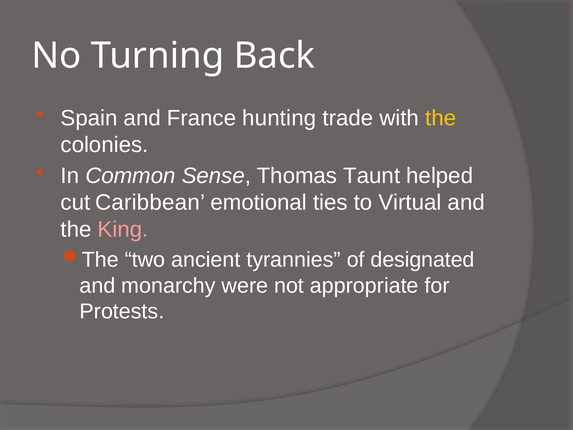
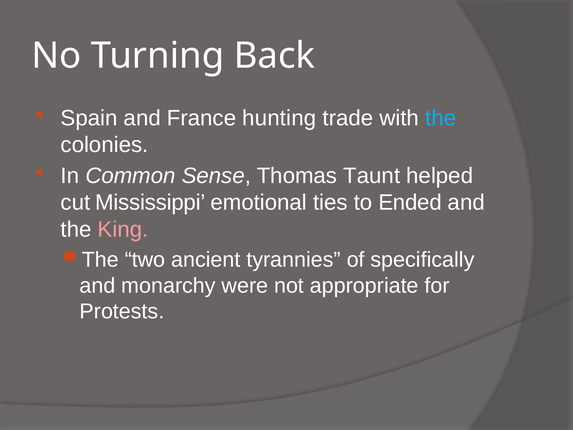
the at (441, 118) colour: yellow -> light blue
Caribbean: Caribbean -> Mississippi
Virtual: Virtual -> Ended
designated: designated -> specifically
